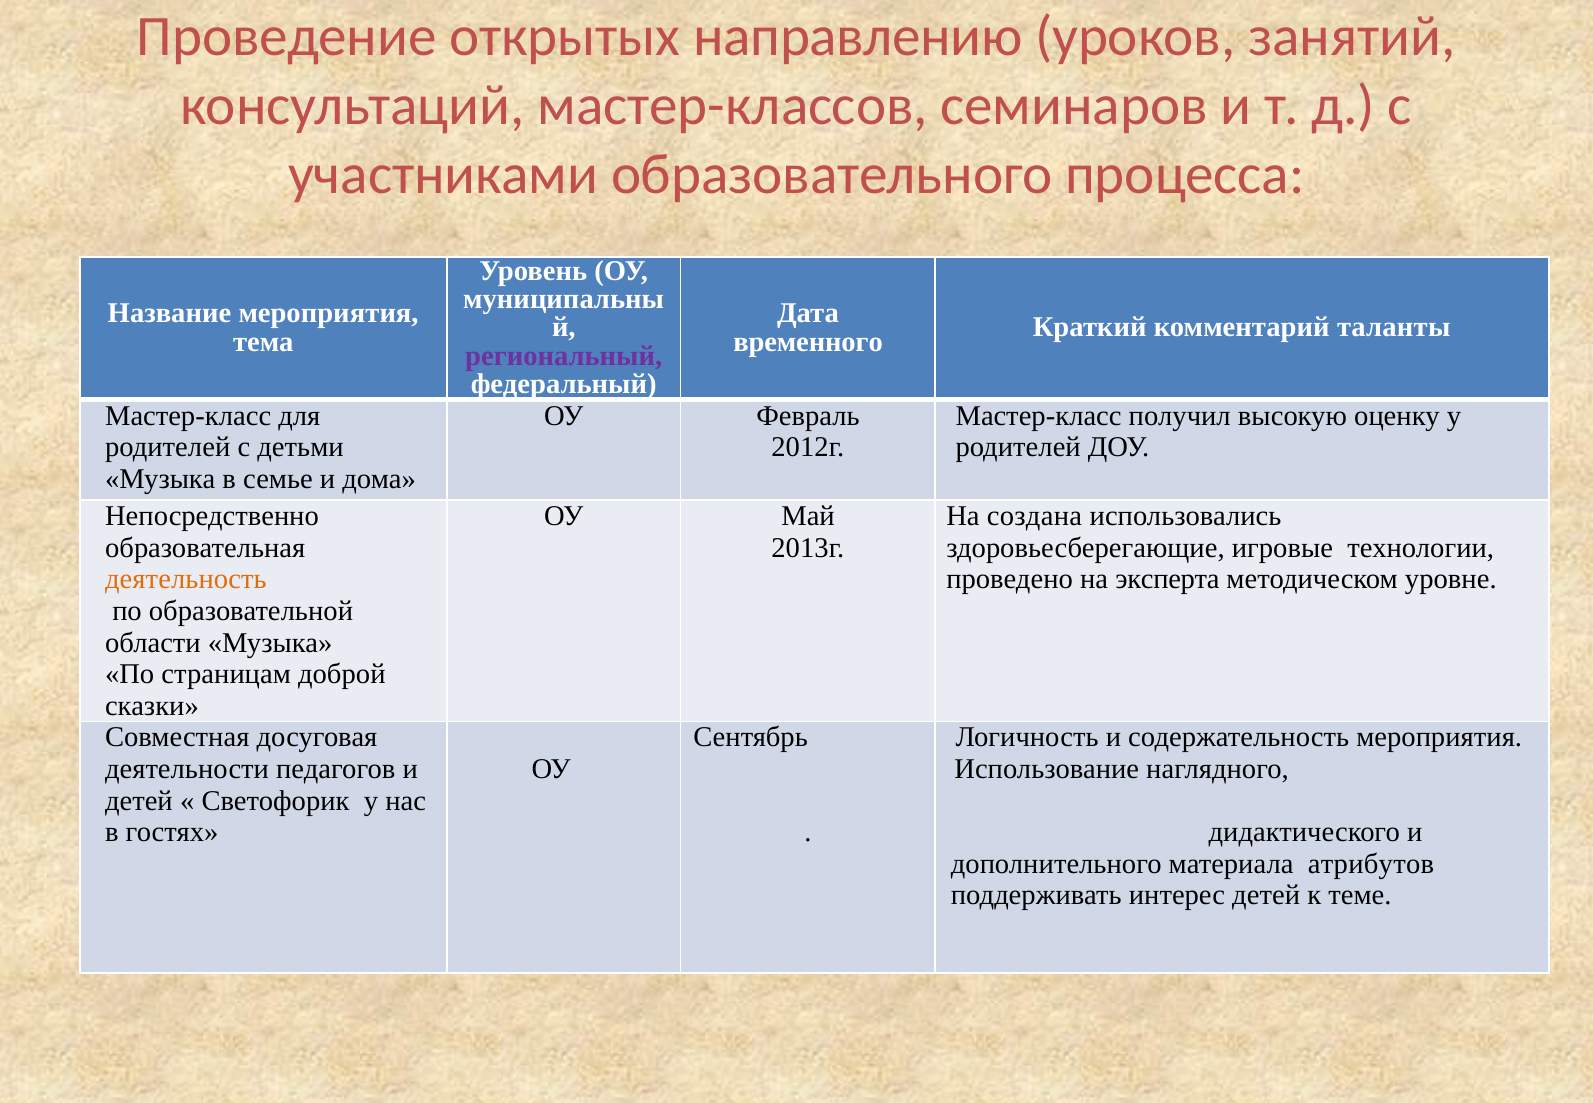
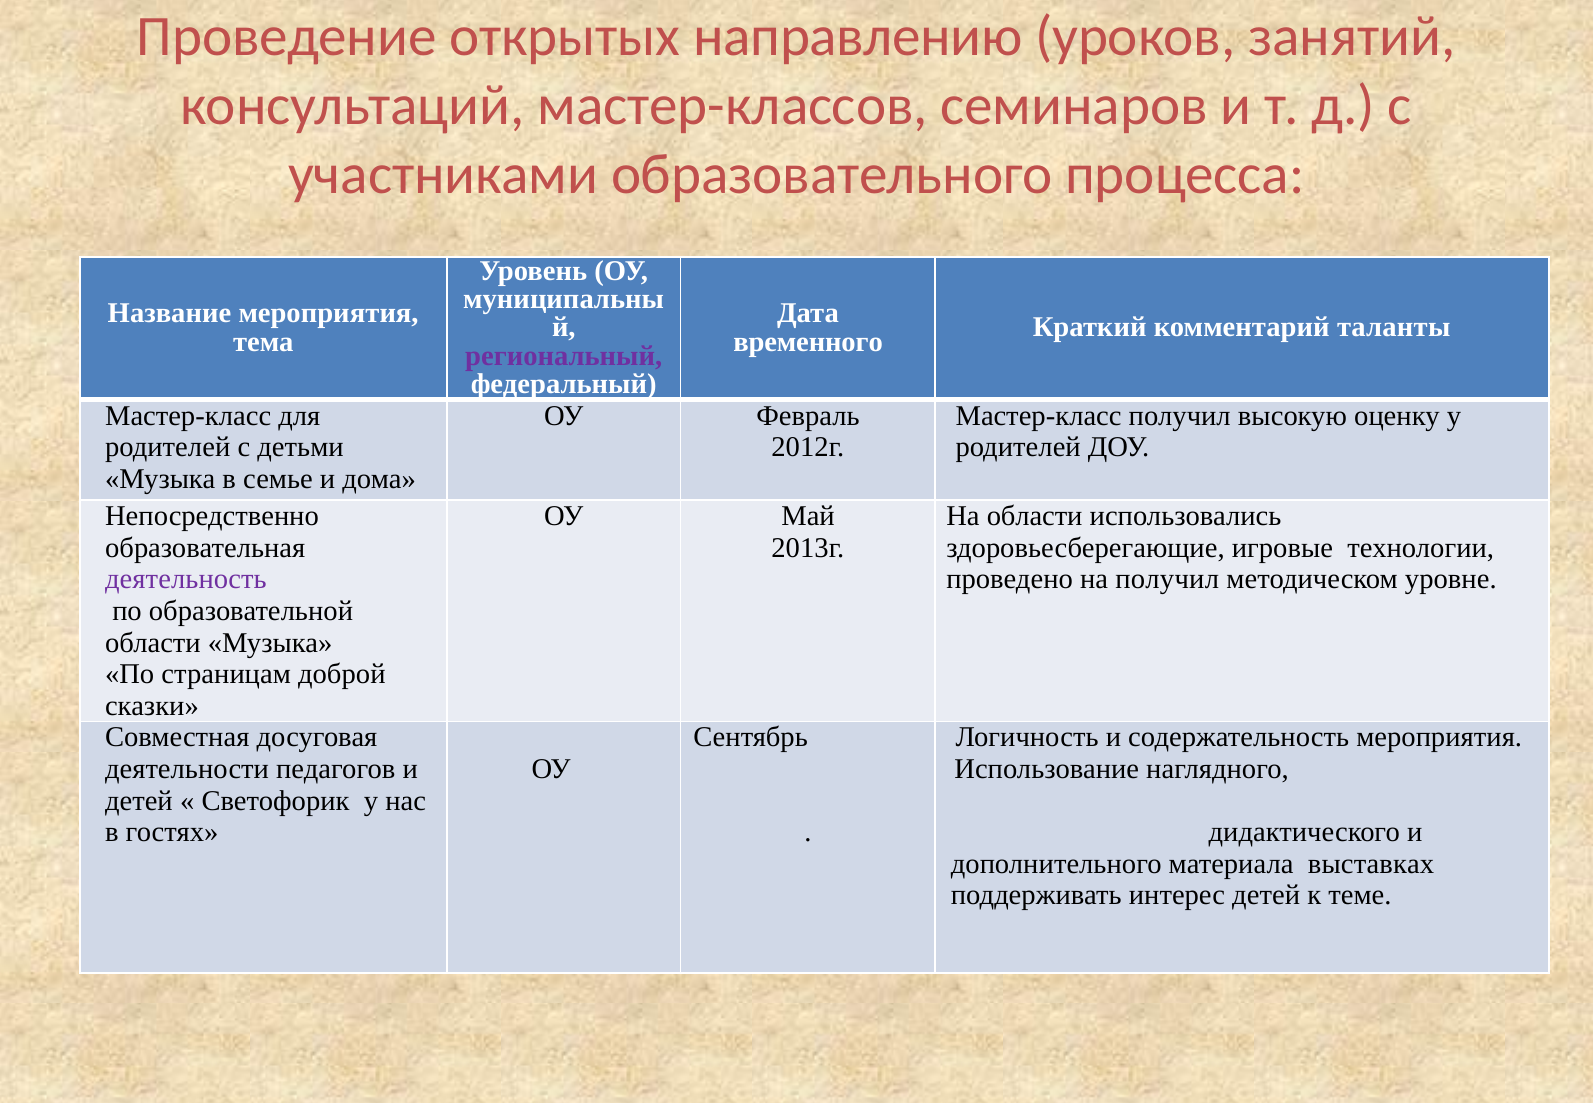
На создана: создана -> области
деятельность colour: orange -> purple
на эксперта: эксперта -> получил
атрибутов: атрибутов -> выставках
